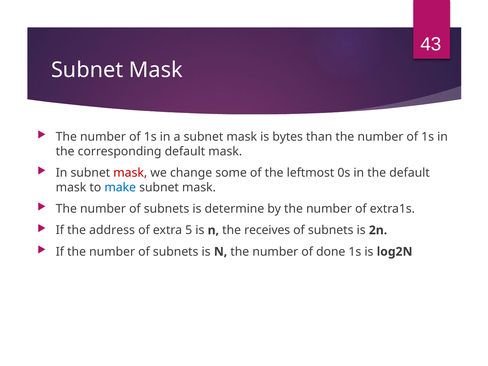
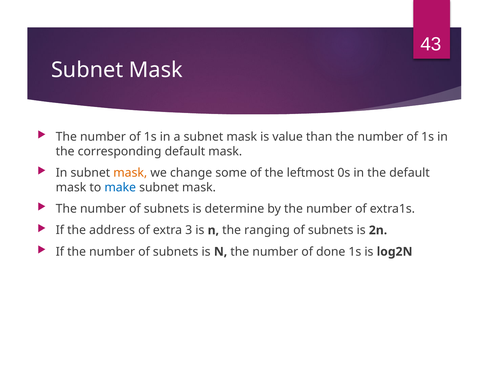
bytes: bytes -> value
mask at (130, 173) colour: red -> orange
5: 5 -> 3
receives: receives -> ranging
